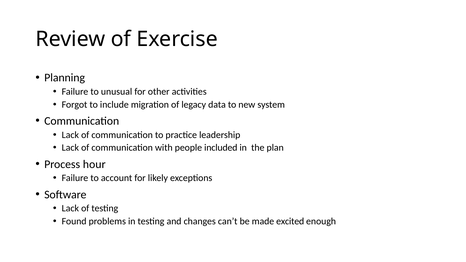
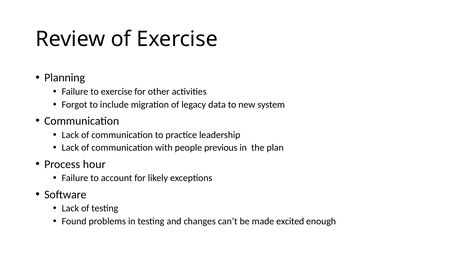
to unusual: unusual -> exercise
included: included -> previous
